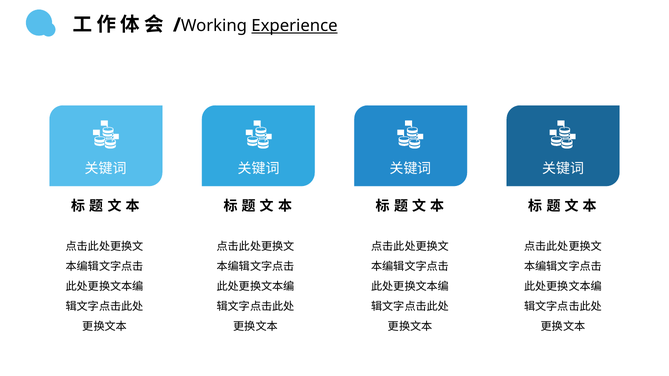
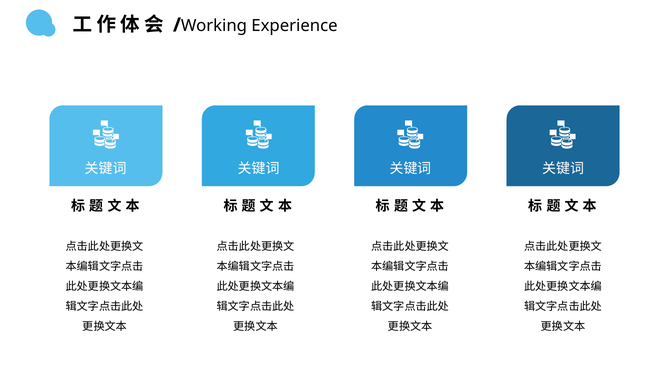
Experience underline: present -> none
